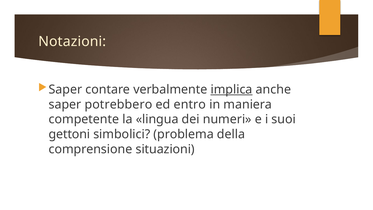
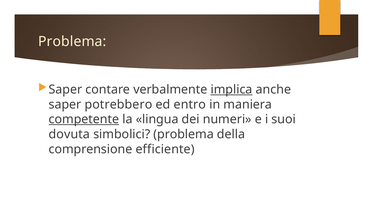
Notazioni at (72, 42): Notazioni -> Problema
competente underline: none -> present
gettoni: gettoni -> dovuta
situazioni: situazioni -> efficiente
